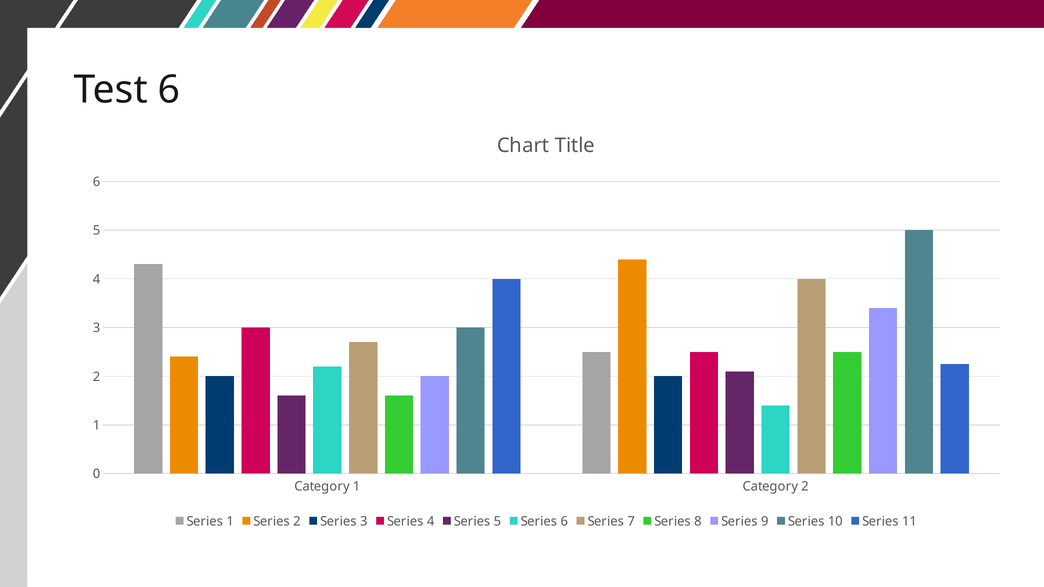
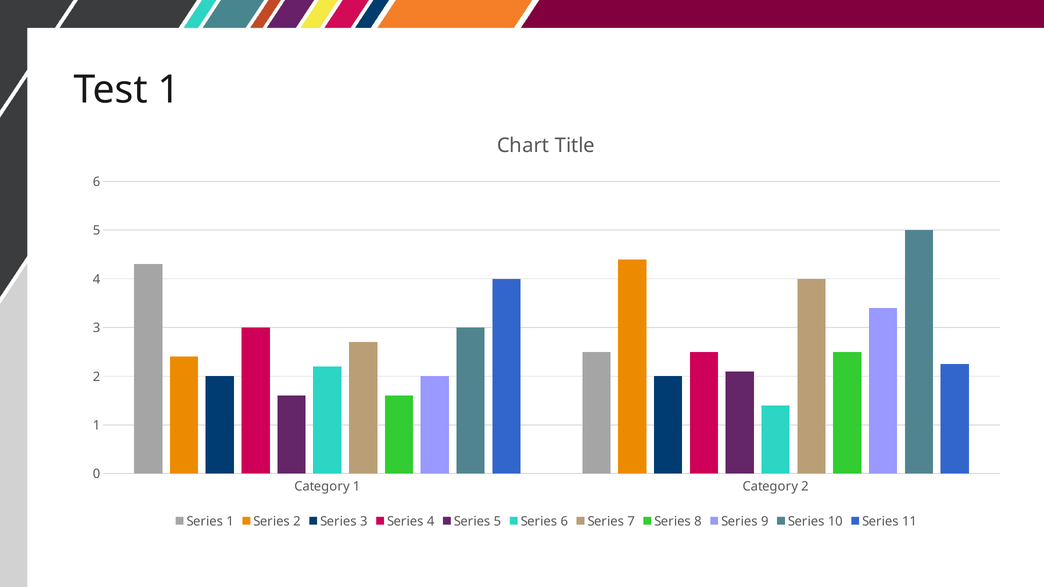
Test 6: 6 -> 1
